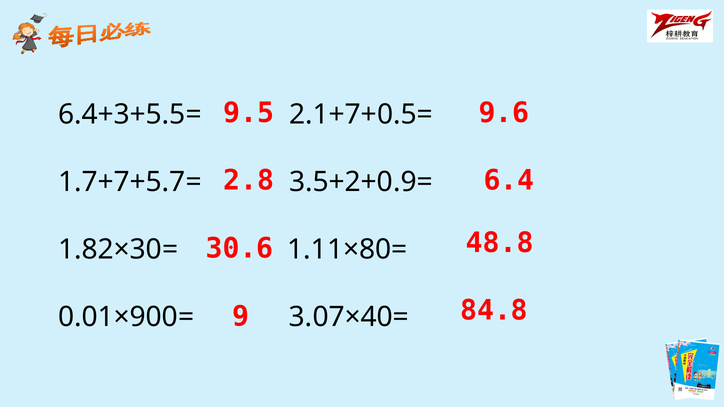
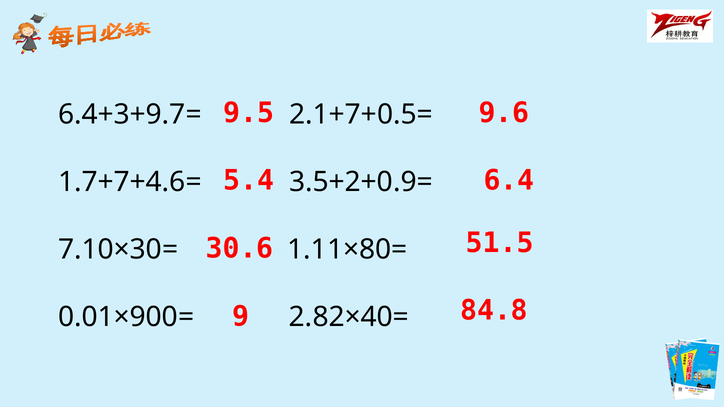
6.4+3+5.5=: 6.4+3+5.5= -> 6.4+3+9.7=
2.8: 2.8 -> 5.4
1.7+7+5.7=: 1.7+7+5.7= -> 1.7+7+4.6=
48.8: 48.8 -> 51.5
1.82×30=: 1.82×30= -> 7.10×30=
3.07×40=: 3.07×40= -> 2.82×40=
